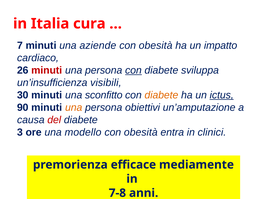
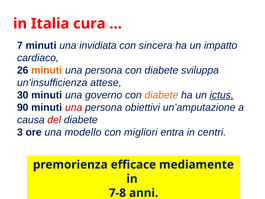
aziende: aziende -> invidiata
obesità at (156, 45): obesità -> sincera
minuti at (47, 70) colour: red -> orange
con at (133, 70) underline: present -> none
visibili: visibili -> attese
sconfitto: sconfitto -> governo
una at (74, 107) colour: orange -> red
obesità at (141, 132): obesità -> migliori
clinici: clinici -> centri
